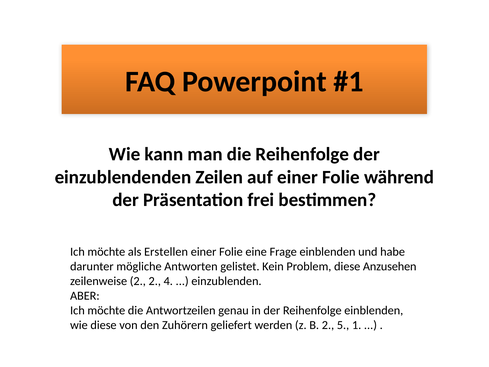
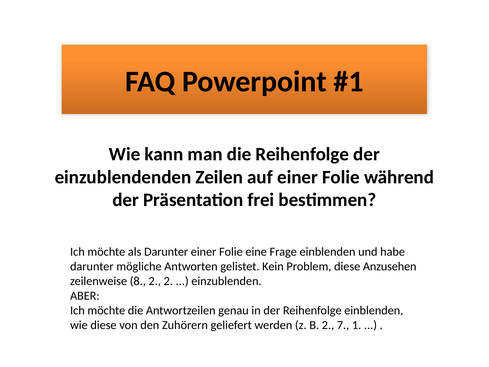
als Erstellen: Erstellen -> Darunter
zeilenweise 2: 2 -> 8
2 4: 4 -> 2
5: 5 -> 7
